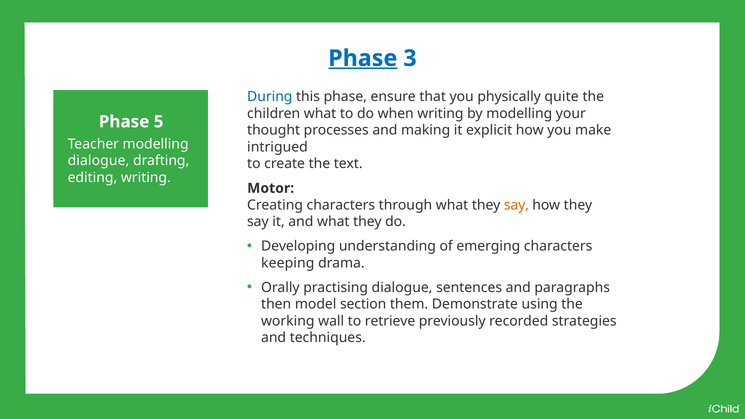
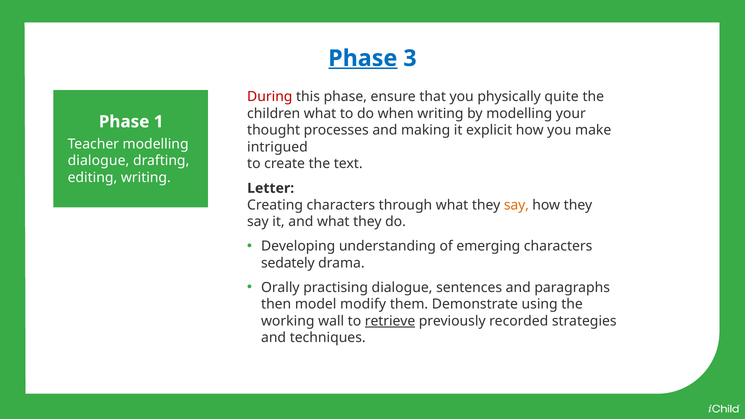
During colour: blue -> red
5: 5 -> 1
Motor: Motor -> Letter
keeping: keeping -> sedately
section: section -> modify
retrieve underline: none -> present
